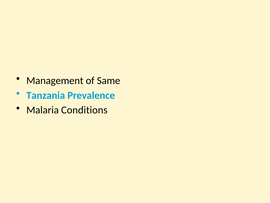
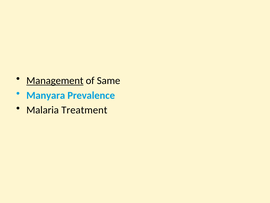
Management underline: none -> present
Tanzania: Tanzania -> Manyara
Conditions: Conditions -> Treatment
